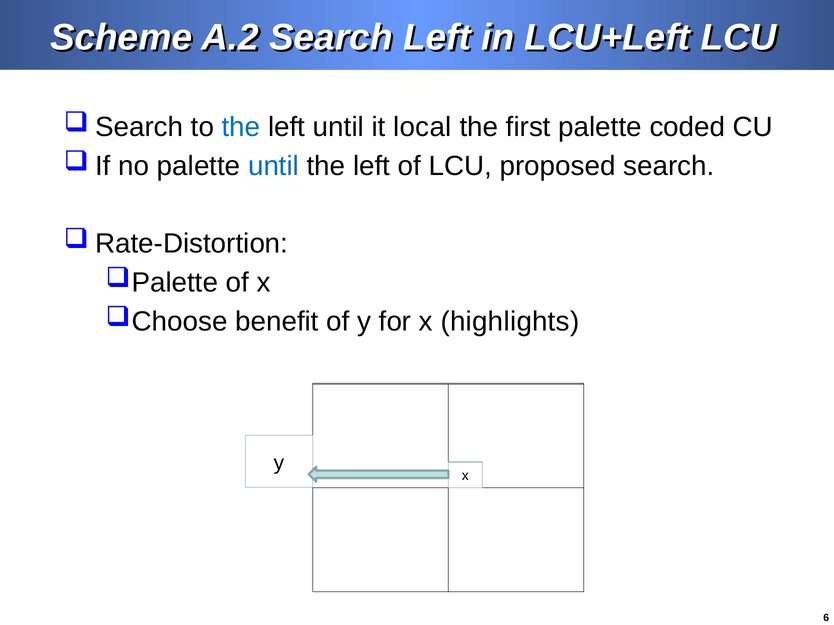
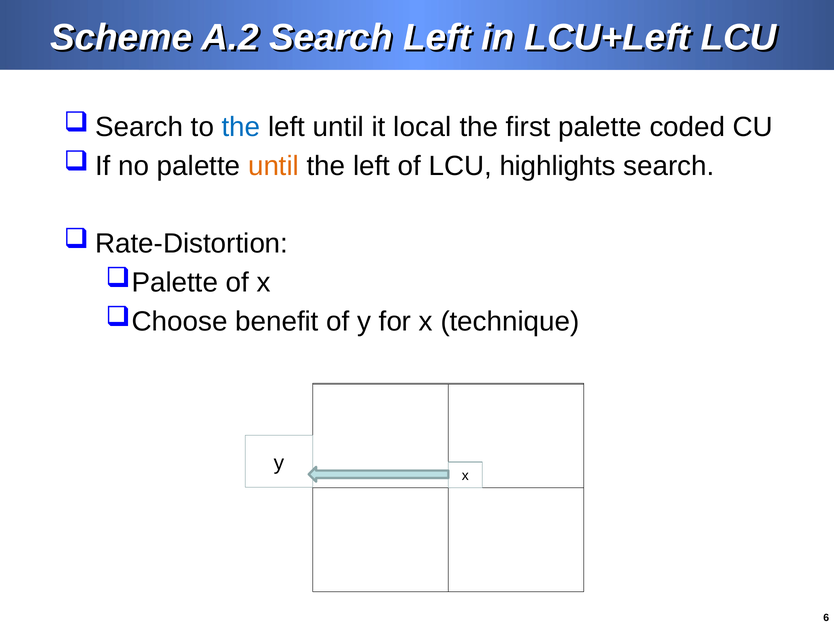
until at (274, 166) colour: blue -> orange
proposed: proposed -> highlights
highlights: highlights -> technique
